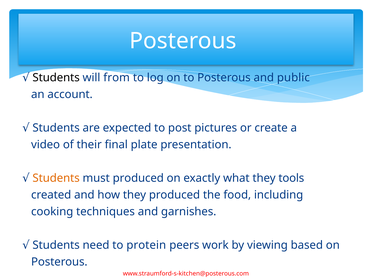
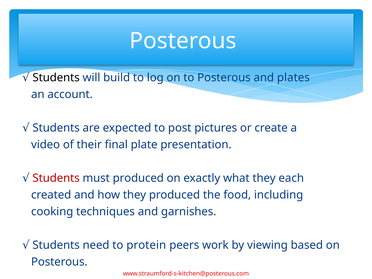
from: from -> build
public: public -> plates
Students at (56, 178) colour: orange -> red
tools: tools -> each
